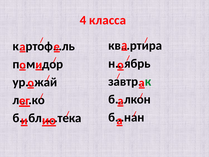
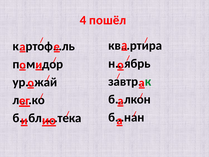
класса: класса -> пошёл
